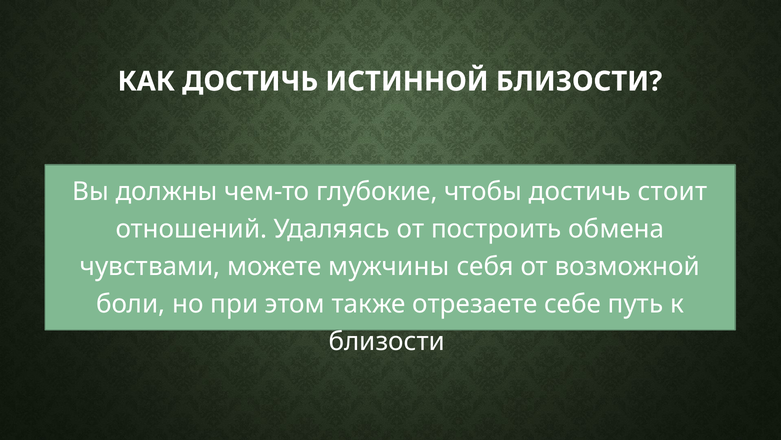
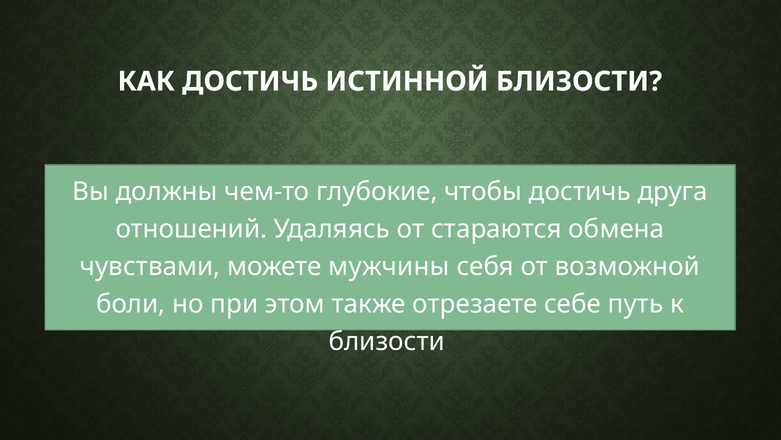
стоит: стоит -> друга
построить: построить -> стараются
